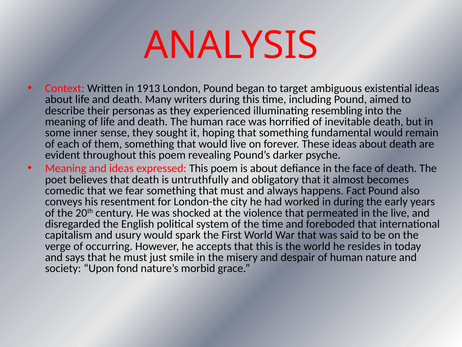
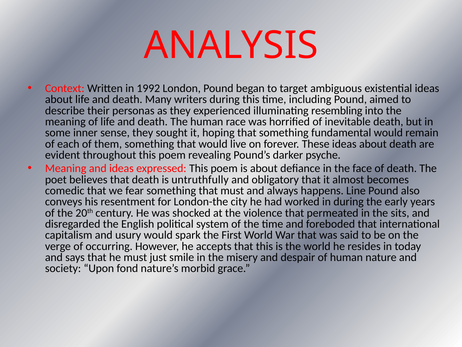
1913: 1913 -> 1992
Fact: Fact -> Line
the live: live -> sits
